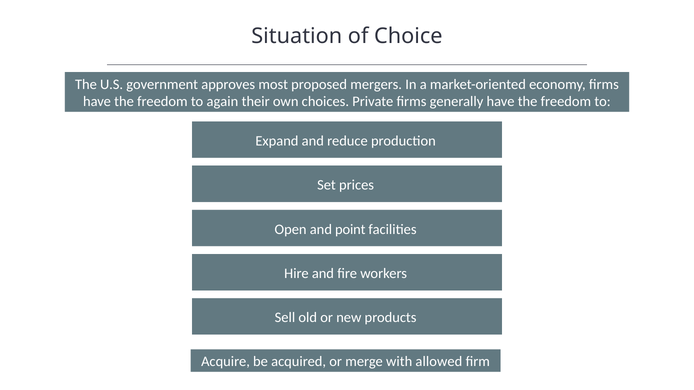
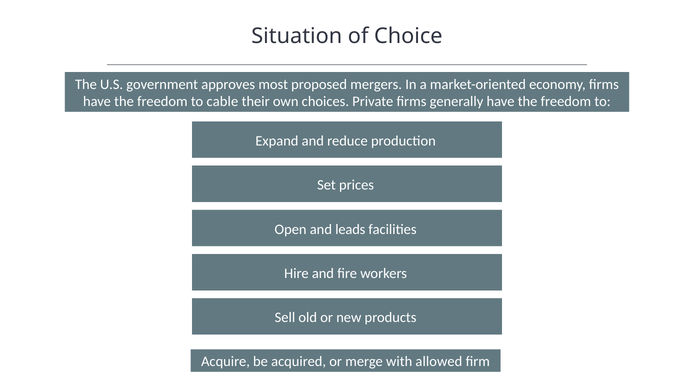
again: again -> cable
point: point -> leads
